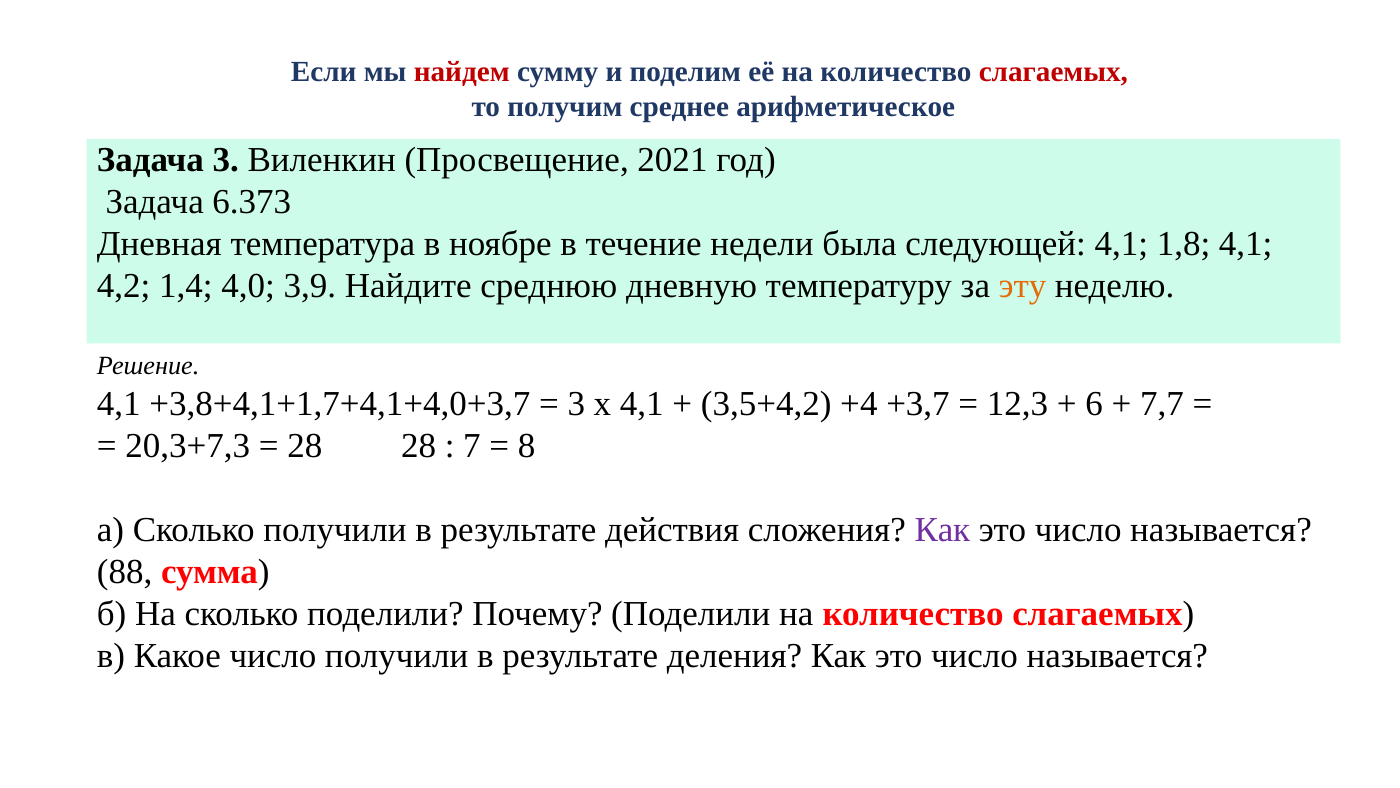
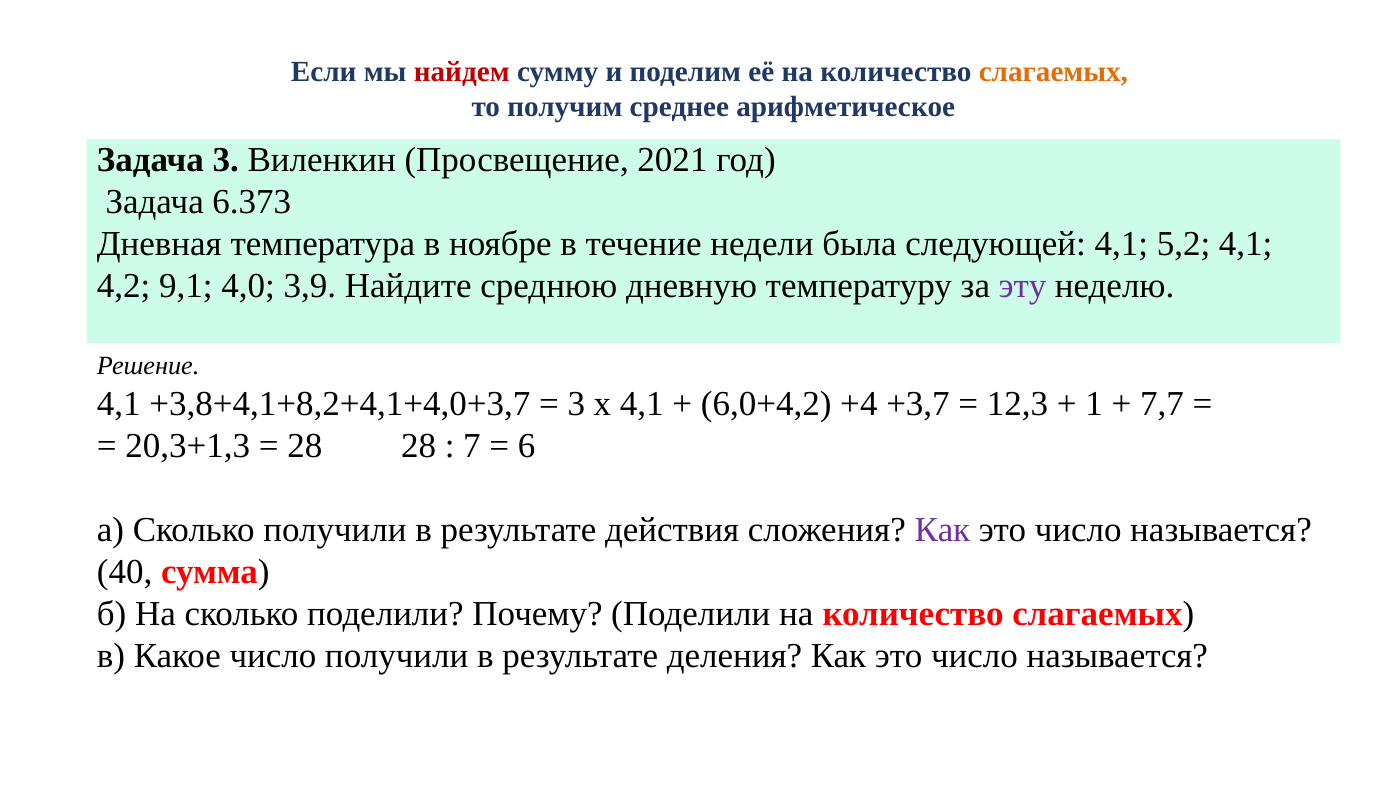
слагаемых at (1053, 72) colour: red -> orange
1,8: 1,8 -> 5,2
1,4: 1,4 -> 9,1
эту colour: orange -> purple
+3,8+4,1+1,7+4,1+4,0+3,7: +3,8+4,1+1,7+4,1+4,0+3,7 -> +3,8+4,1+8,2+4,1+4,0+3,7
3,5+4,2: 3,5+4,2 -> 6,0+4,2
6: 6 -> 1
20,3+7,3: 20,3+7,3 -> 20,3+1,3
8: 8 -> 6
88: 88 -> 40
